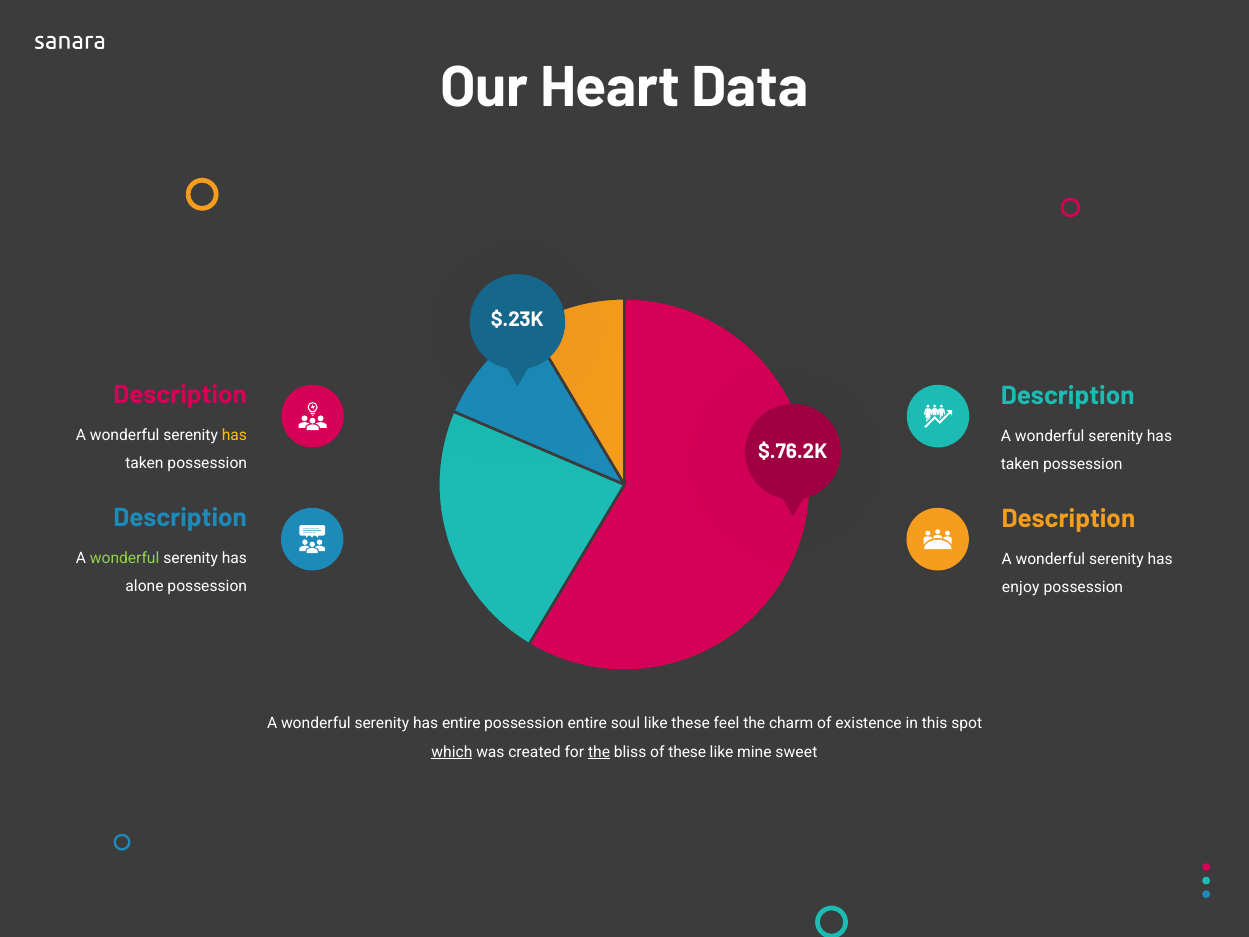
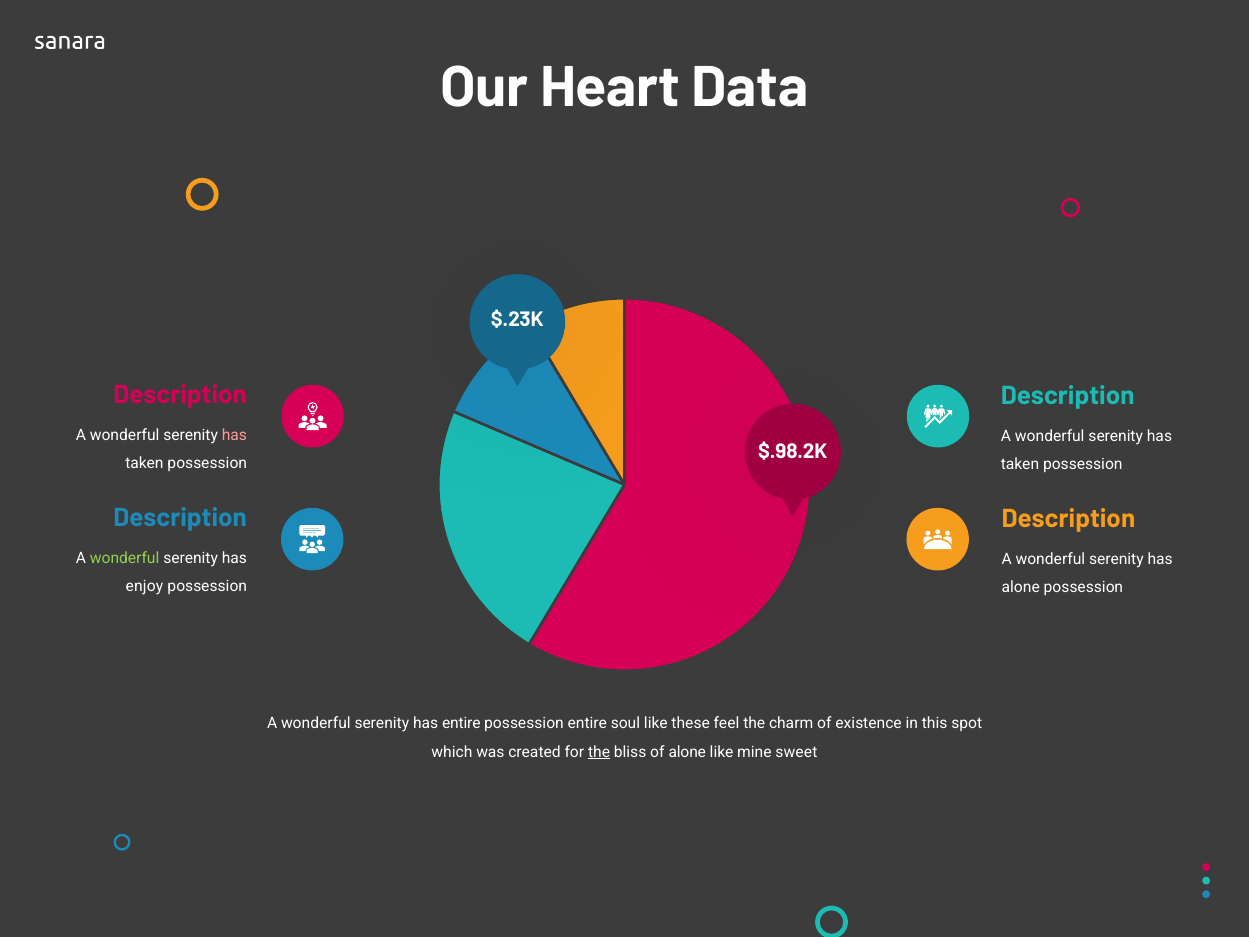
has at (234, 435) colour: yellow -> pink
$.76.2K: $.76.2K -> $.98.2K
alone: alone -> enjoy
enjoy at (1021, 587): enjoy -> alone
which underline: present -> none
of these: these -> alone
